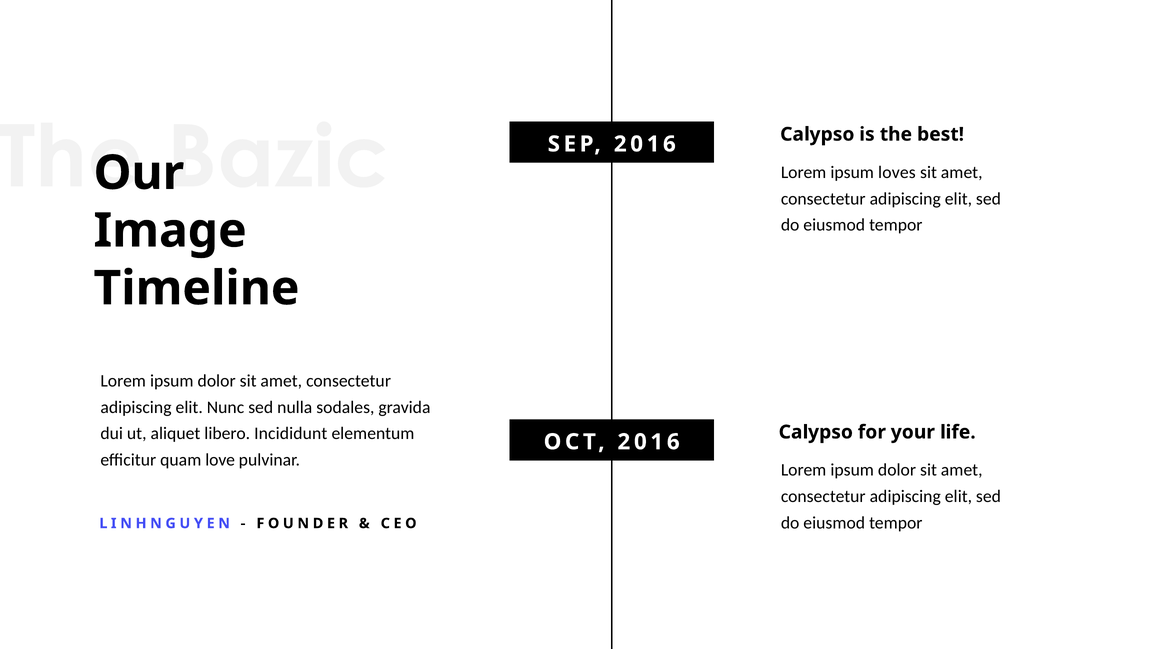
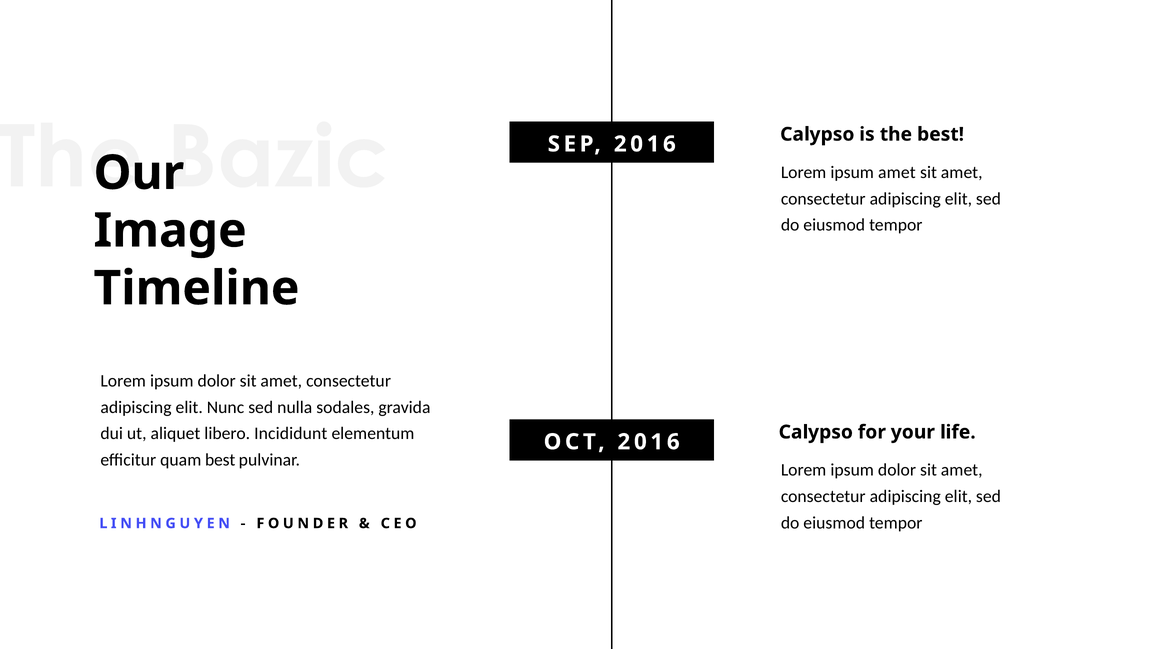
ipsum loves: loves -> amet
quam love: love -> best
